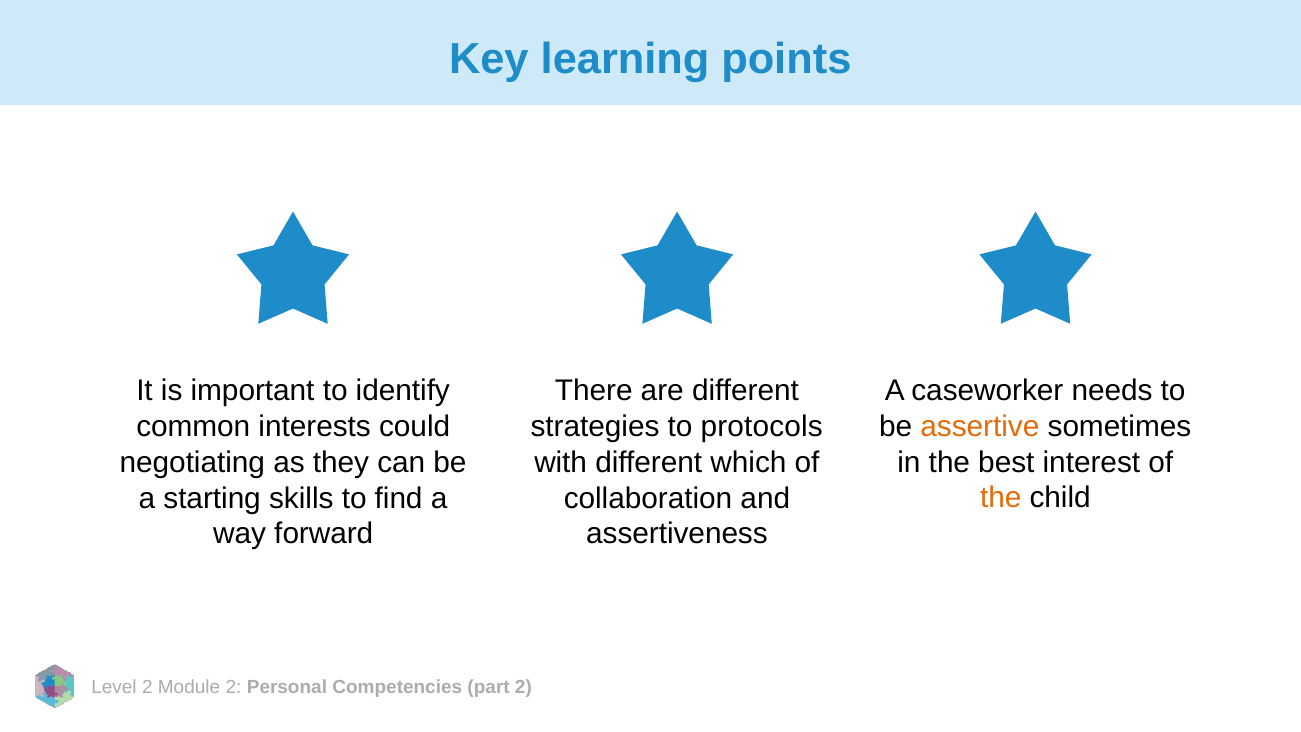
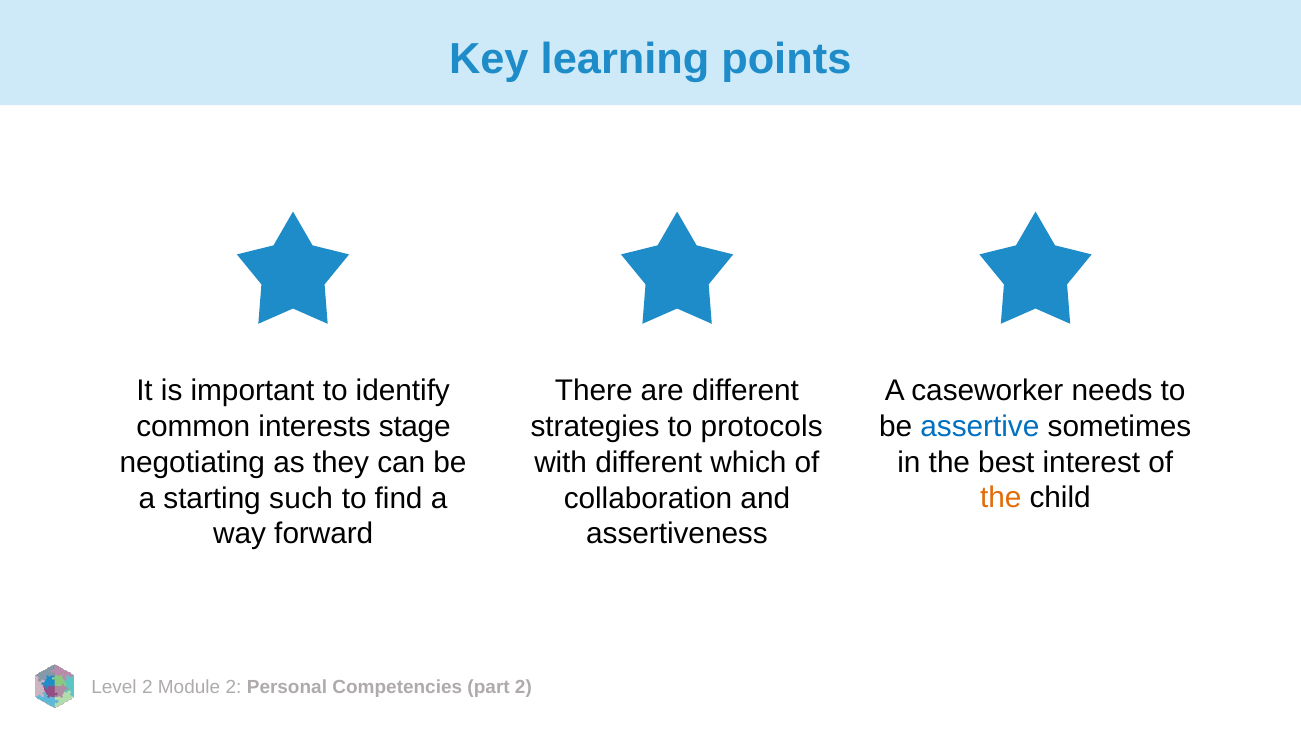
could: could -> stage
assertive colour: orange -> blue
skills: skills -> such
